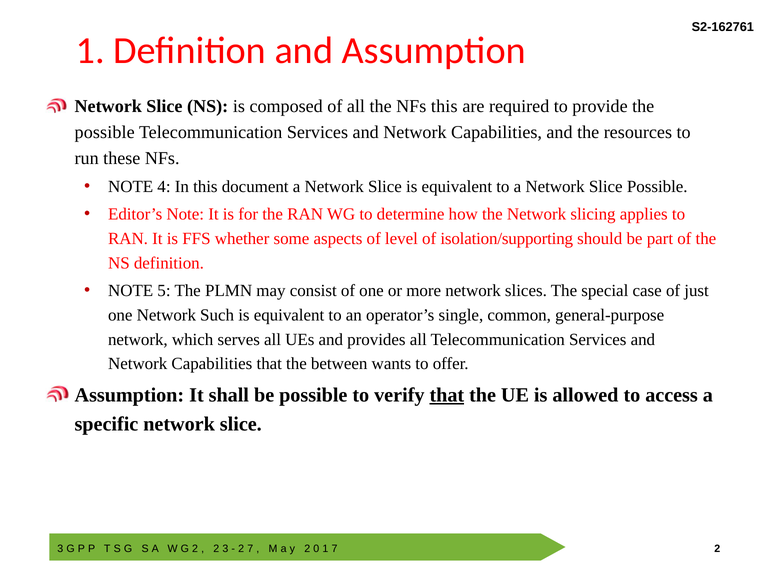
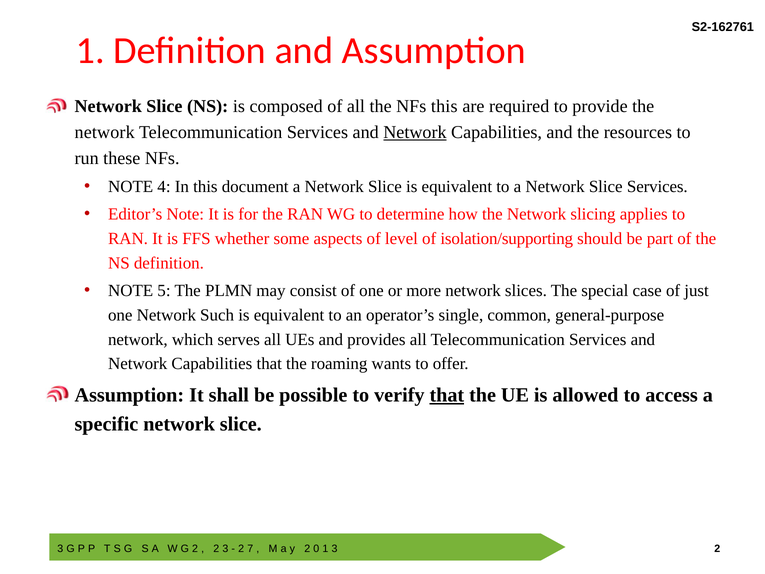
possible at (105, 132): possible -> network
Network at (415, 132) underline: none -> present
Slice Possible: Possible -> Services
between: between -> roaming
1 7: 7 -> 3
